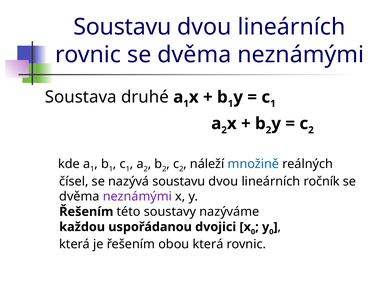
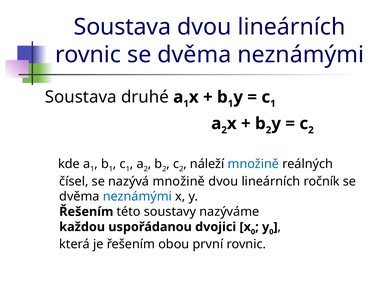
Soustavu at (122, 27): Soustavu -> Soustava
nazývá soustavu: soustavu -> množině
neznámými at (137, 197) colour: purple -> blue
obou která: která -> první
